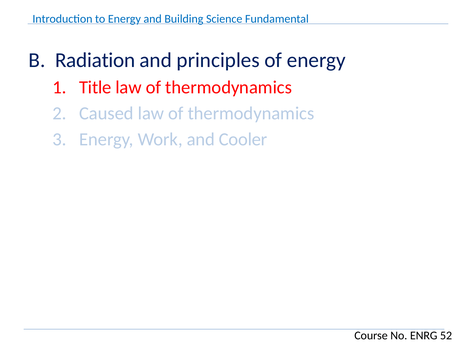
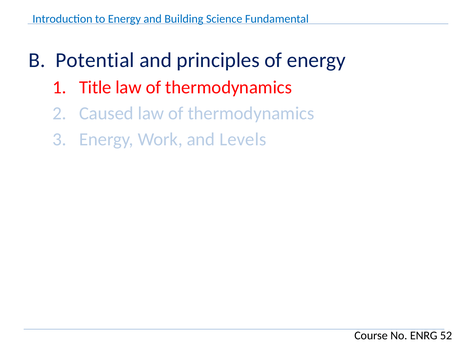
Radiation: Radiation -> Potential
Cooler: Cooler -> Levels
